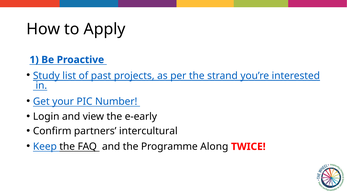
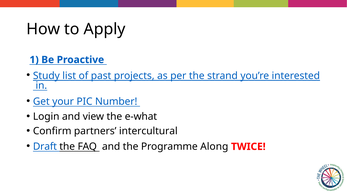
e-early: e-early -> e-what
Keep: Keep -> Draft
